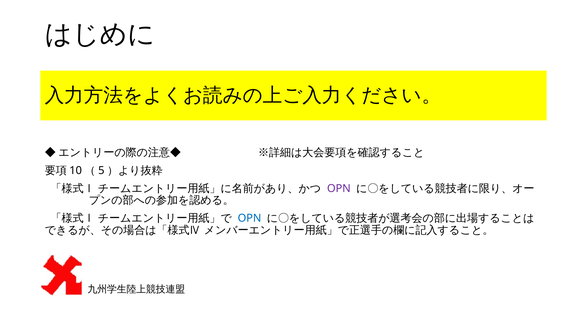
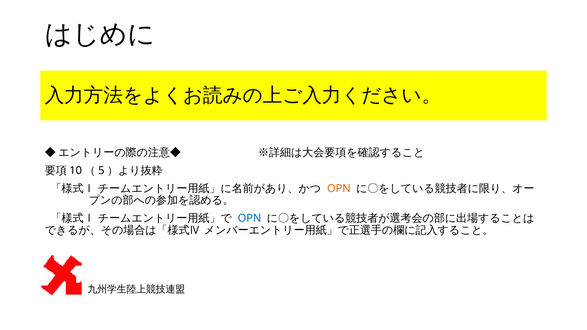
OPN at (339, 188) colour: purple -> orange
